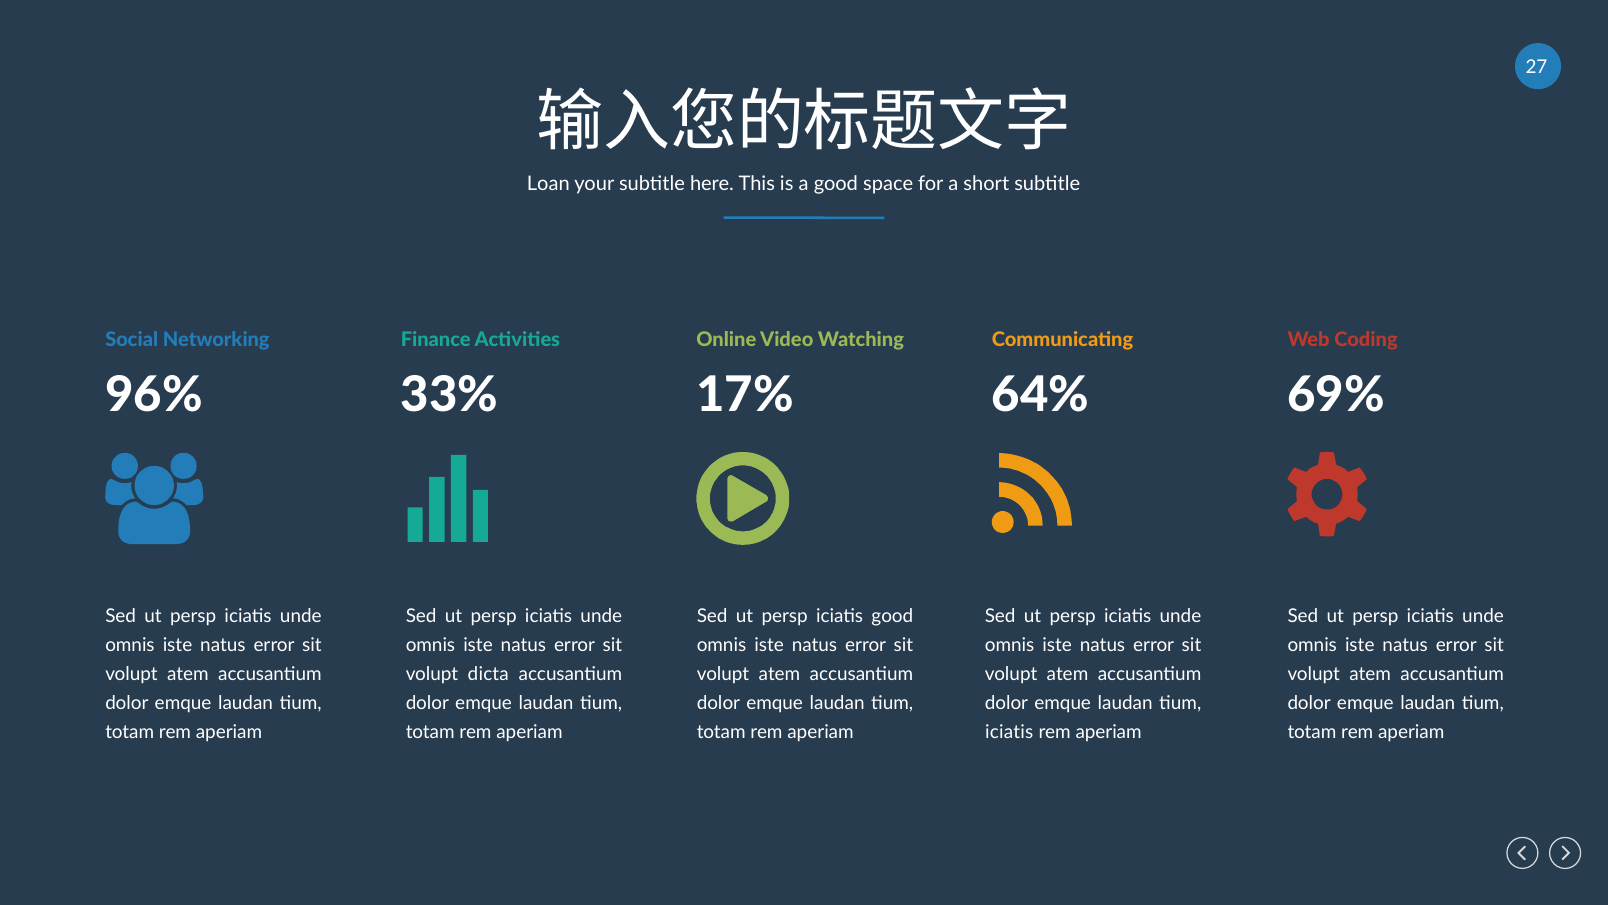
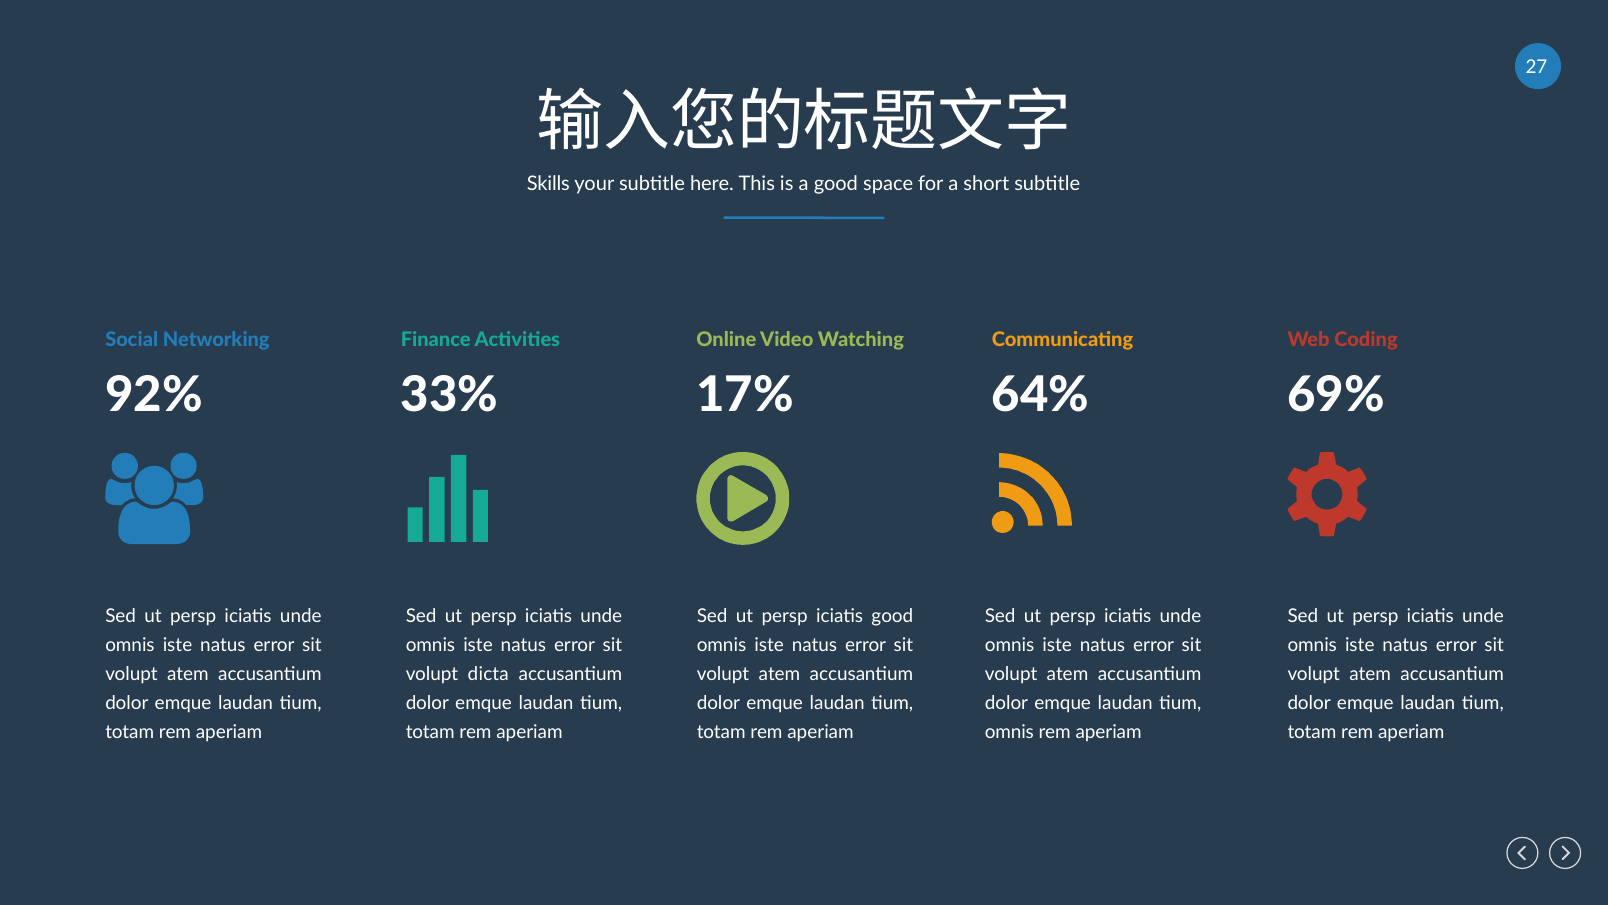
Loan: Loan -> Skills
96%: 96% -> 92%
iciatis at (1009, 732): iciatis -> omnis
